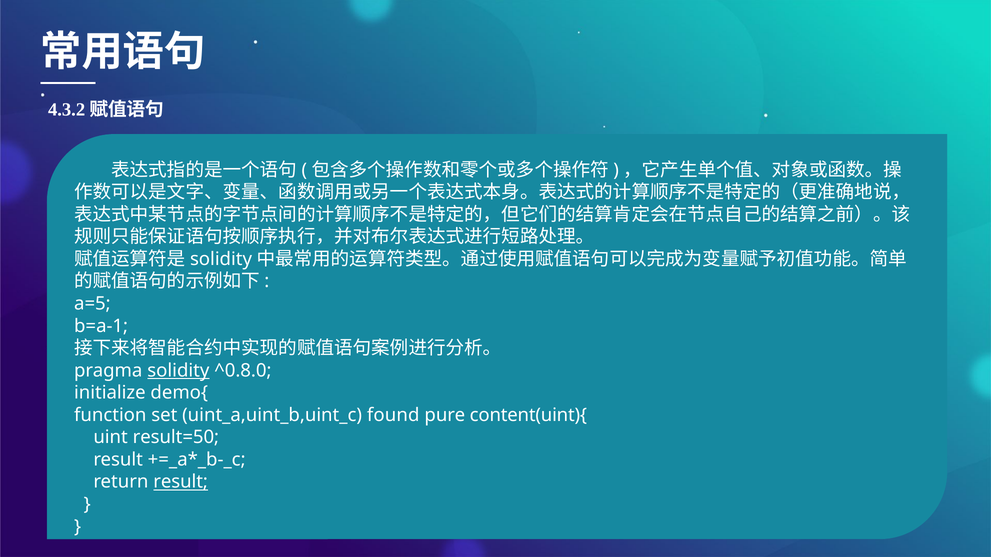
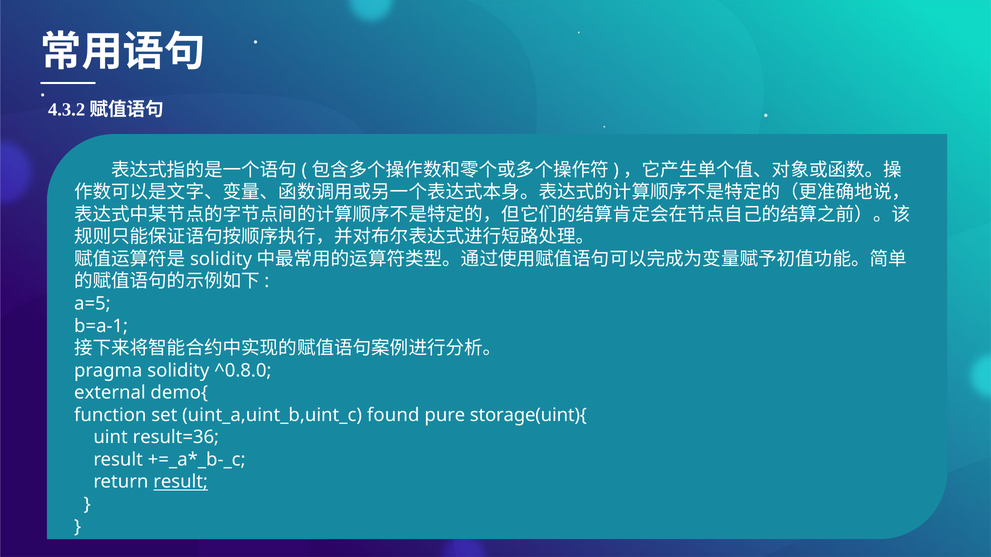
solidity underline: present -> none
initialize: initialize -> external
content(uint){: content(uint){ -> storage(uint){
result=50: result=50 -> result=36
